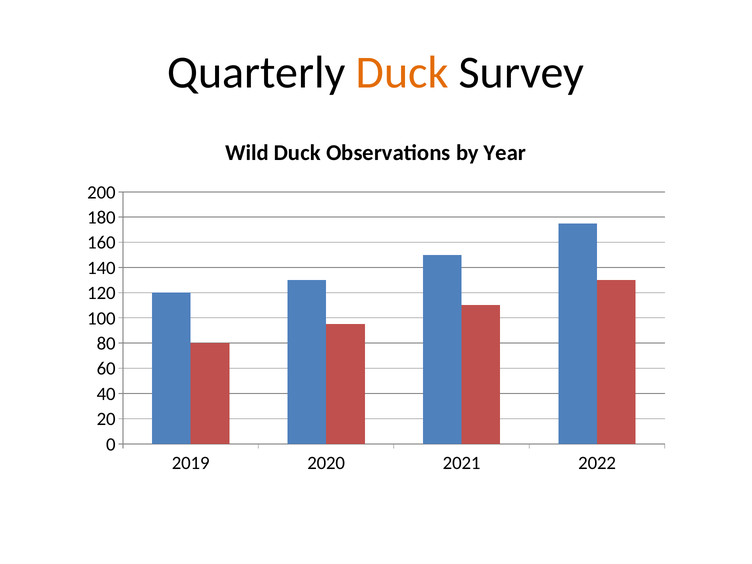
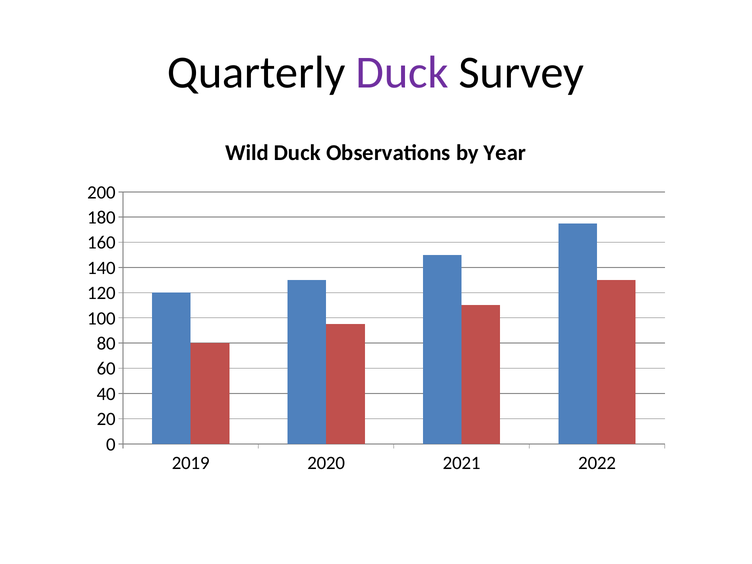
Duck at (402, 73) colour: orange -> purple
